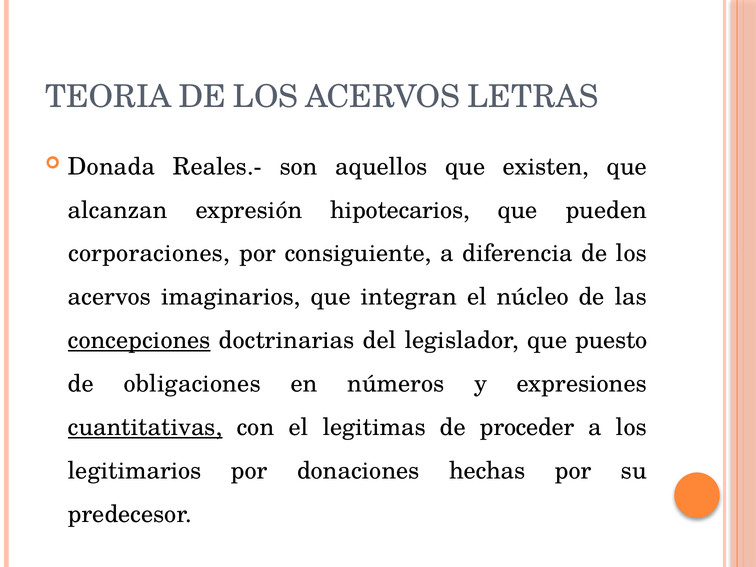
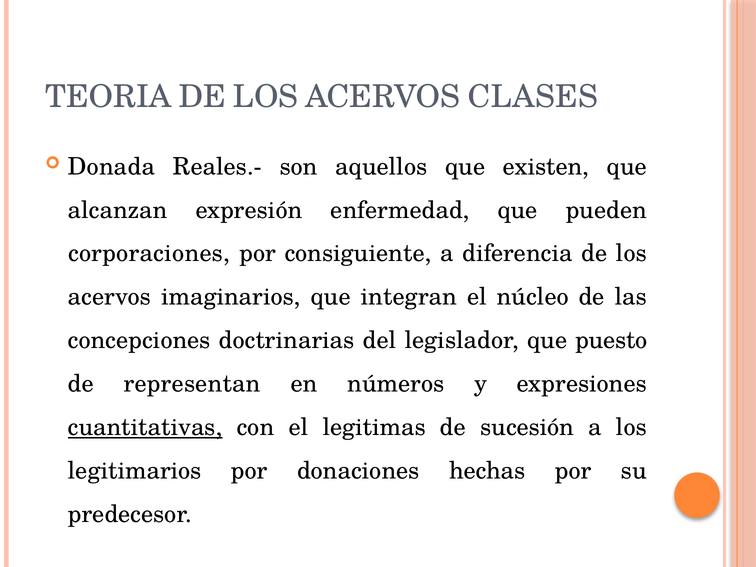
LETRAS: LETRAS -> CLASES
hipotecarios: hipotecarios -> enfermedad
concepciones underline: present -> none
obligaciones: obligaciones -> representan
proceder: proceder -> sucesión
